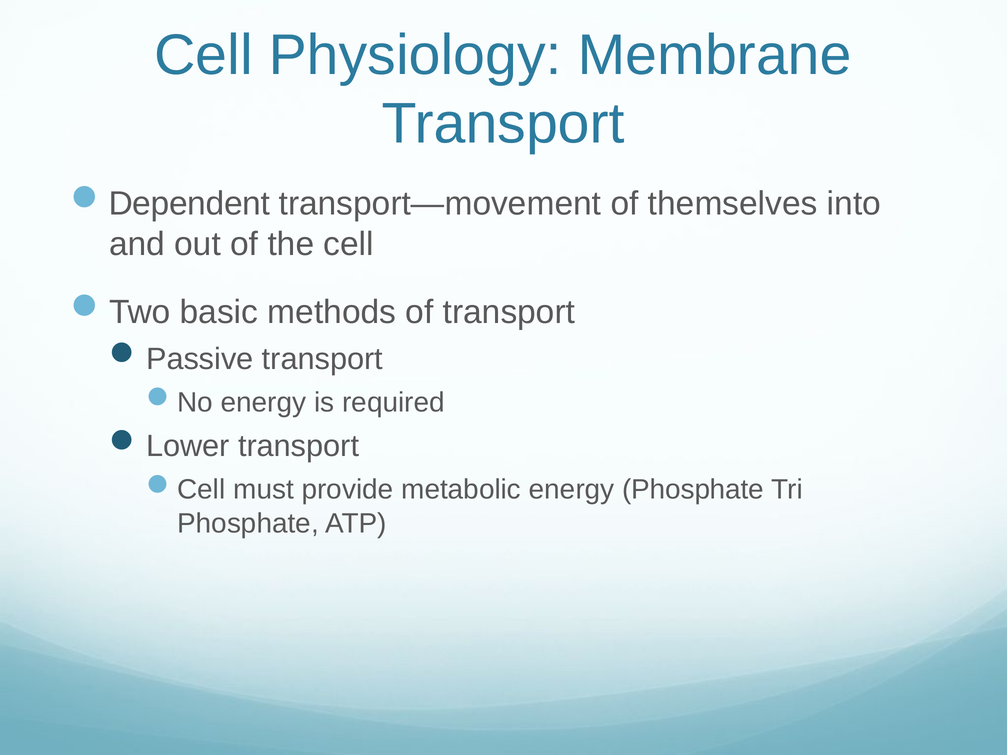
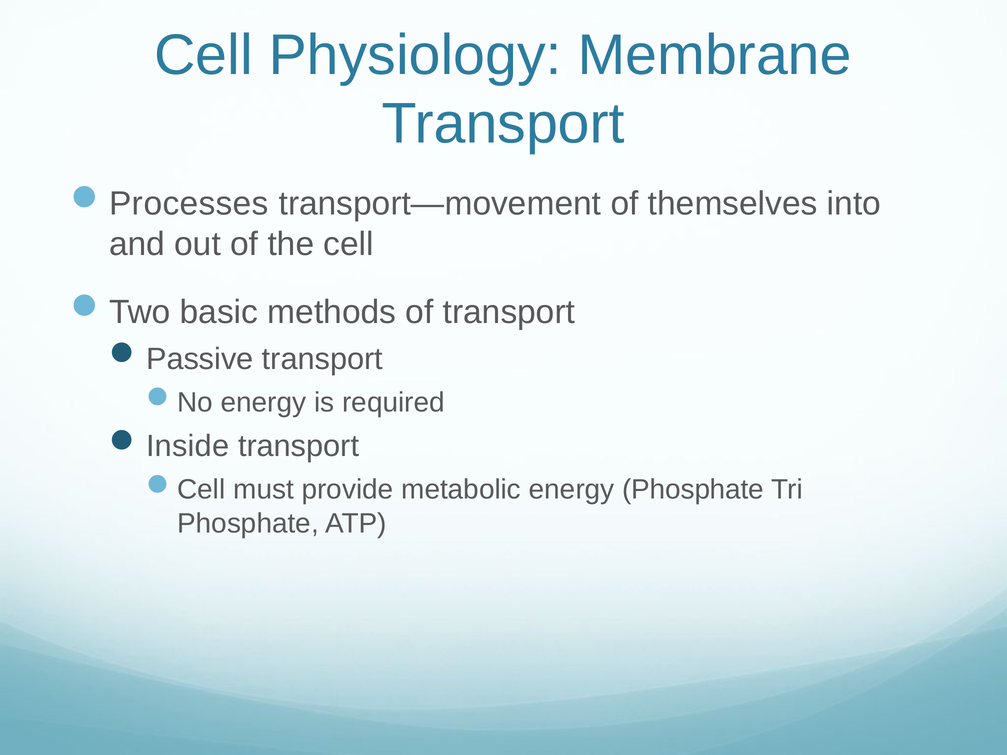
Dependent: Dependent -> Processes
Lower: Lower -> Inside
